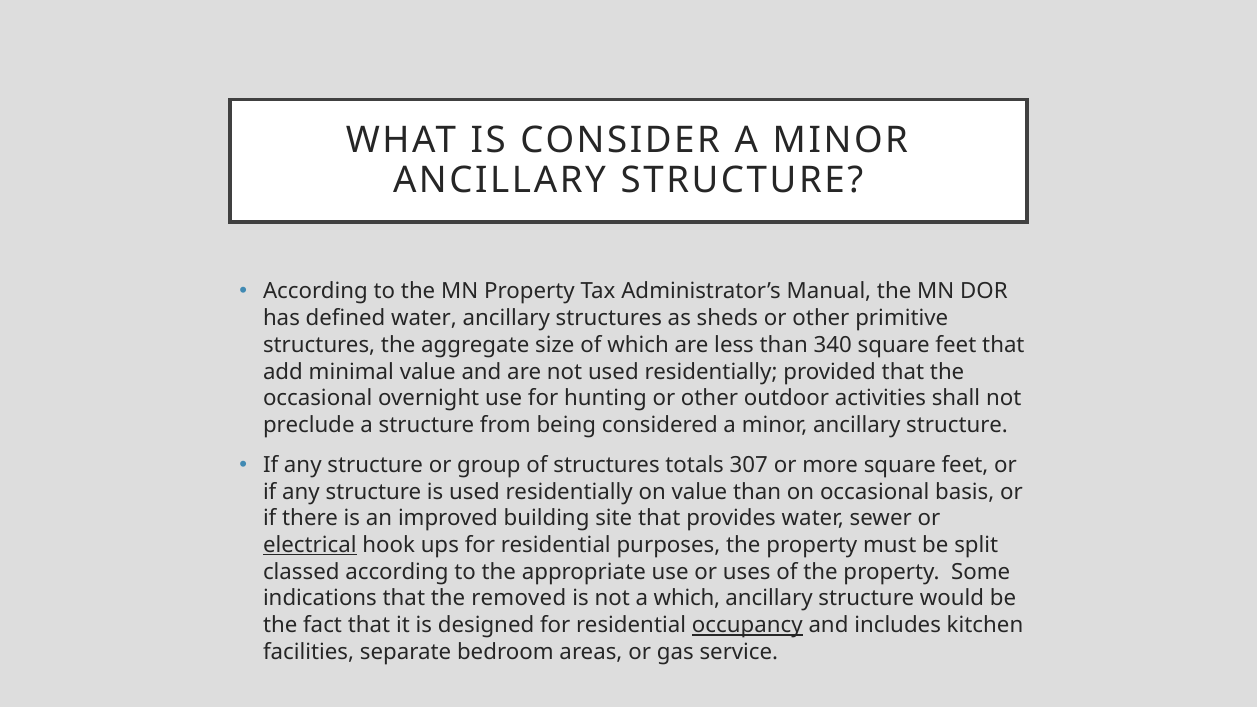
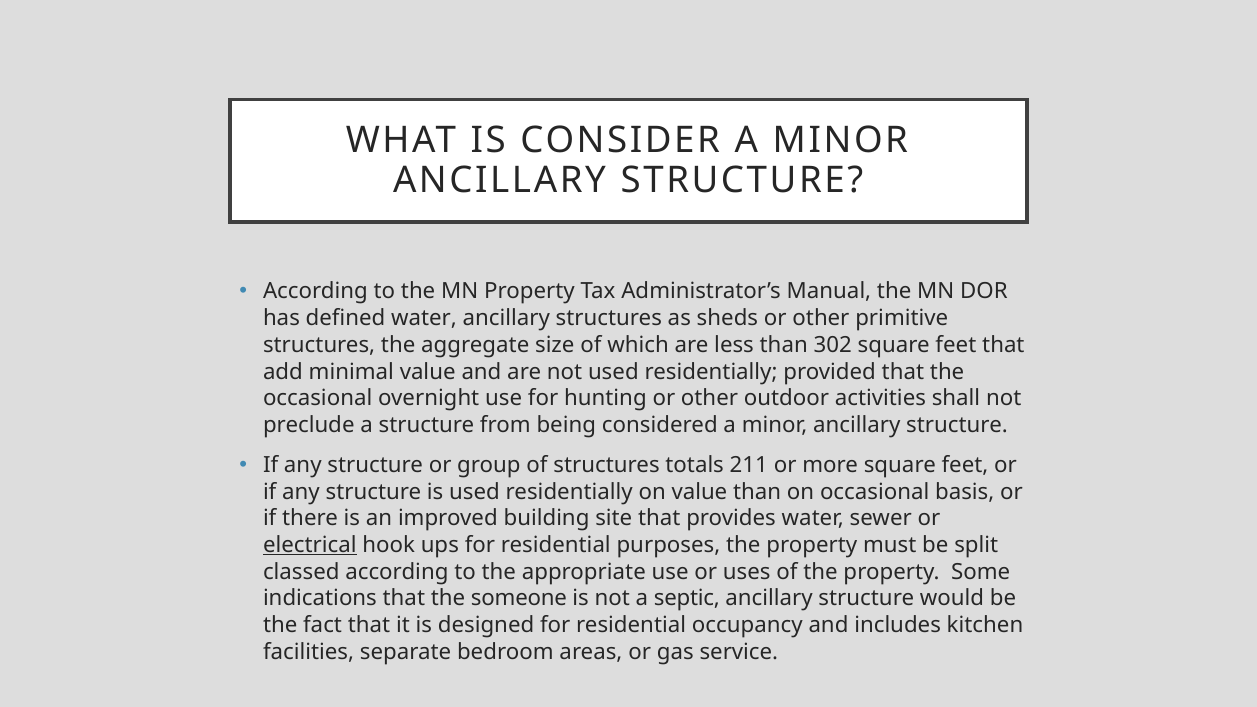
340: 340 -> 302
307: 307 -> 211
removed: removed -> someone
a which: which -> septic
occupancy underline: present -> none
